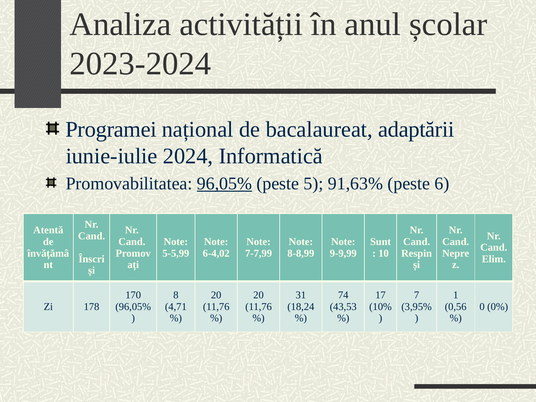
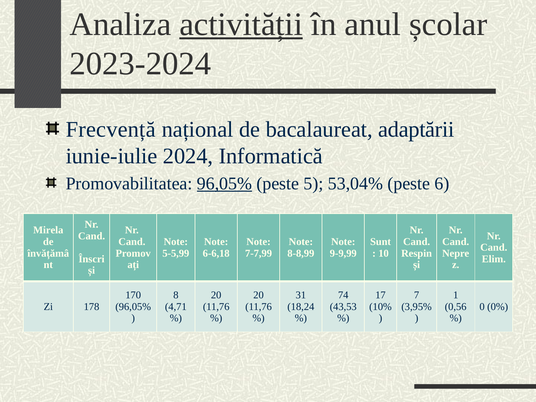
activității underline: none -> present
Programei: Programei -> Frecvență
91,63%: 91,63% -> 53,04%
Atentă: Atentă -> Mirela
6-4,02: 6-4,02 -> 6-6,18
